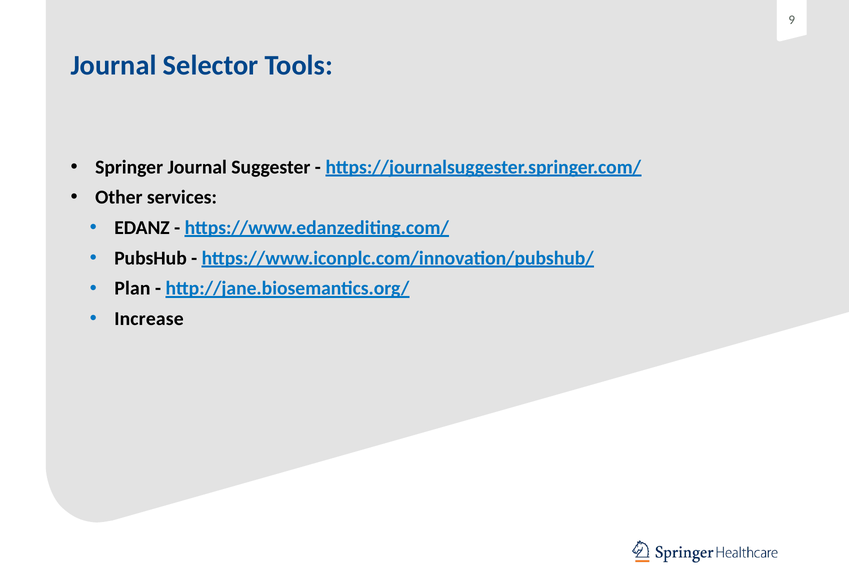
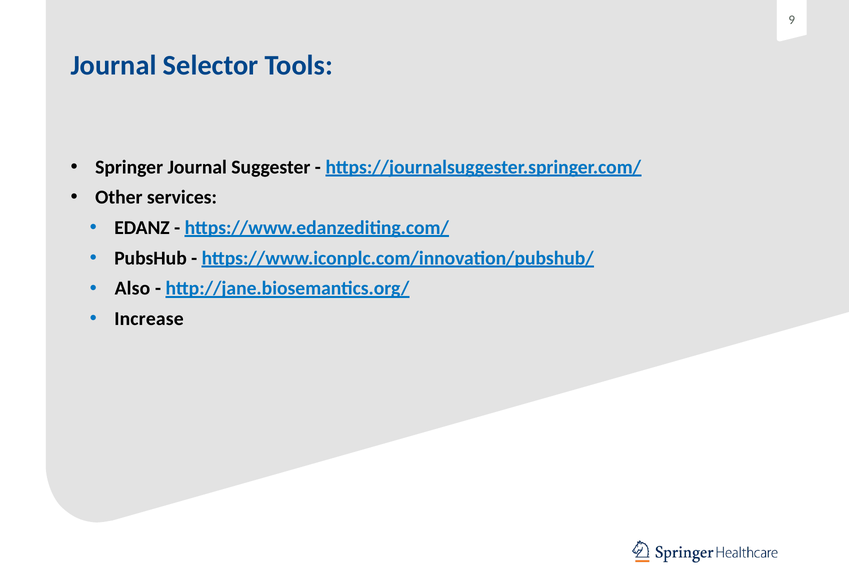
Plan: Plan -> Also
